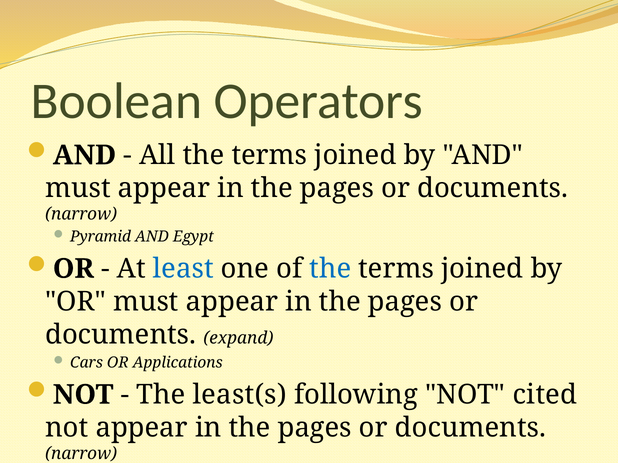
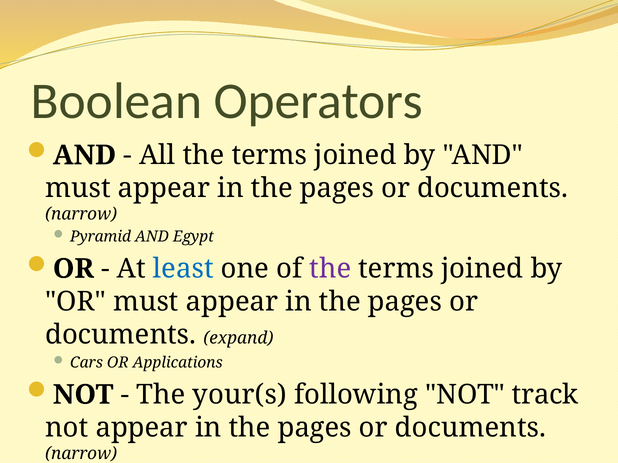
the at (330, 269) colour: blue -> purple
least(s: least(s -> your(s
cited: cited -> track
